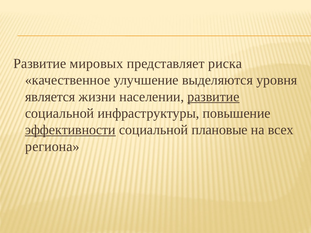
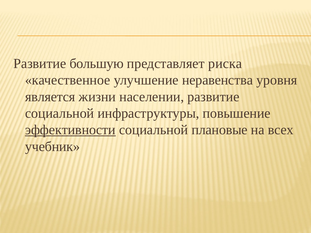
мировых: мировых -> большую
выделяются: выделяются -> неравенства
развитие at (213, 97) underline: present -> none
региона: региона -> учебник
